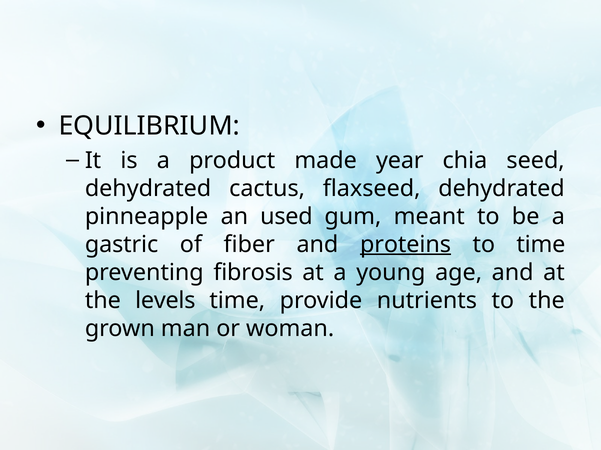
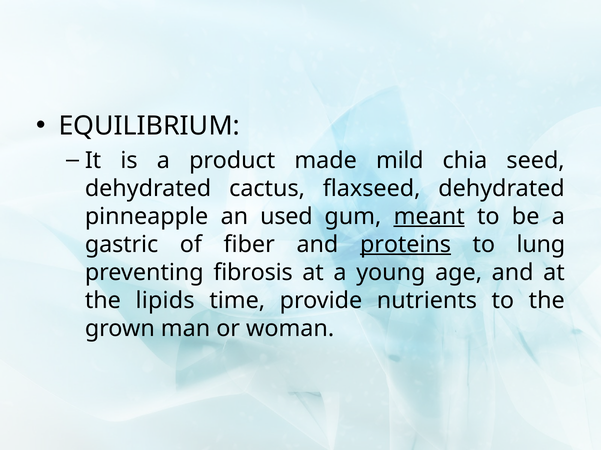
year: year -> mild
meant underline: none -> present
to time: time -> lung
levels: levels -> lipids
